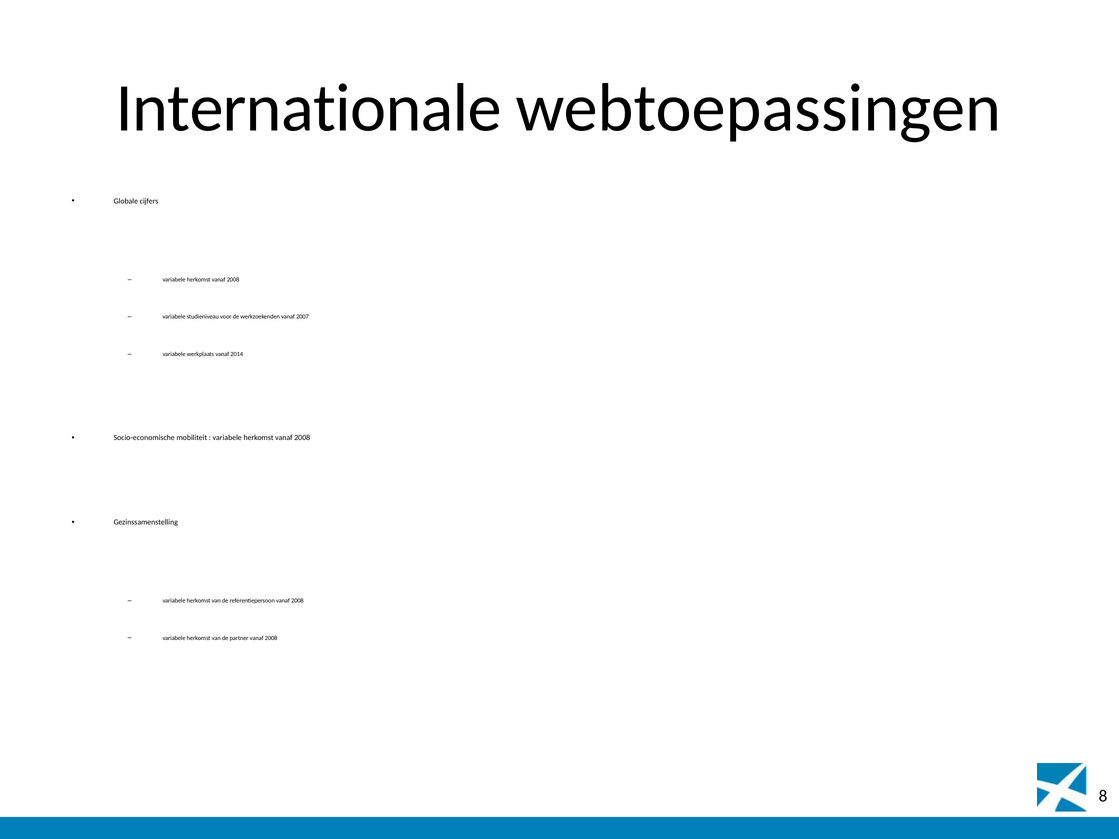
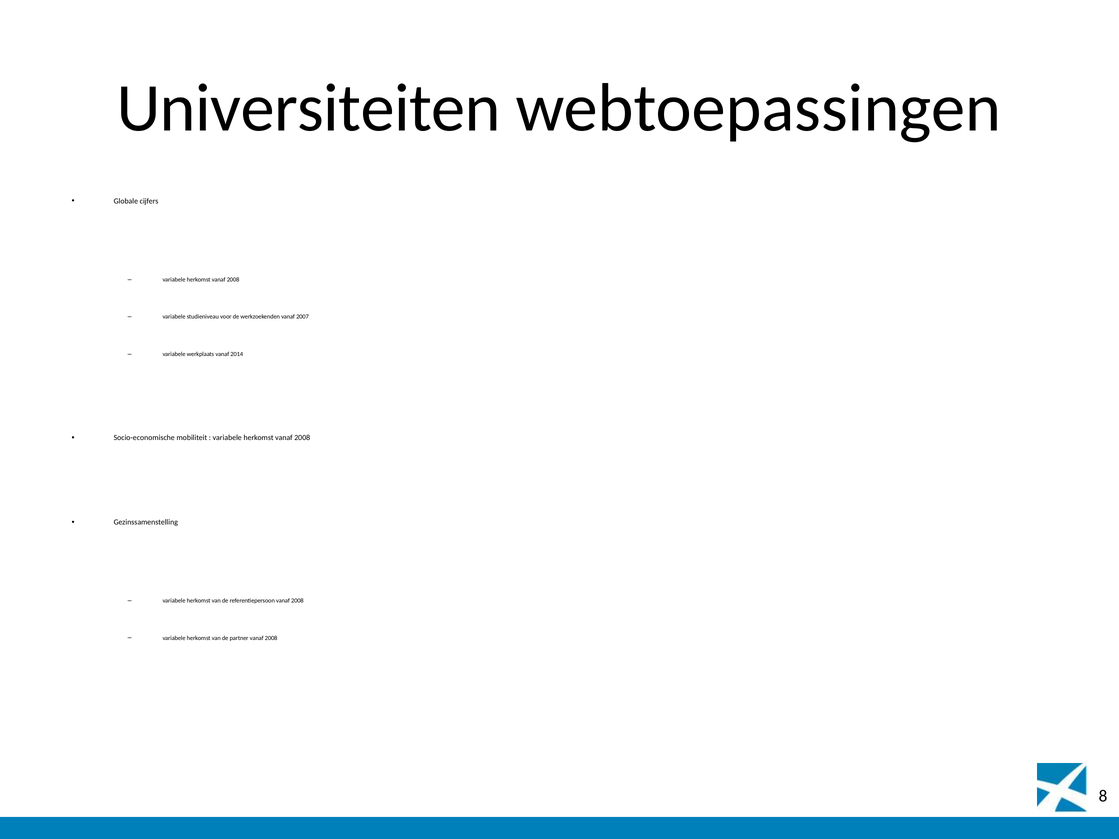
Internationale: Internationale -> Universiteiten
